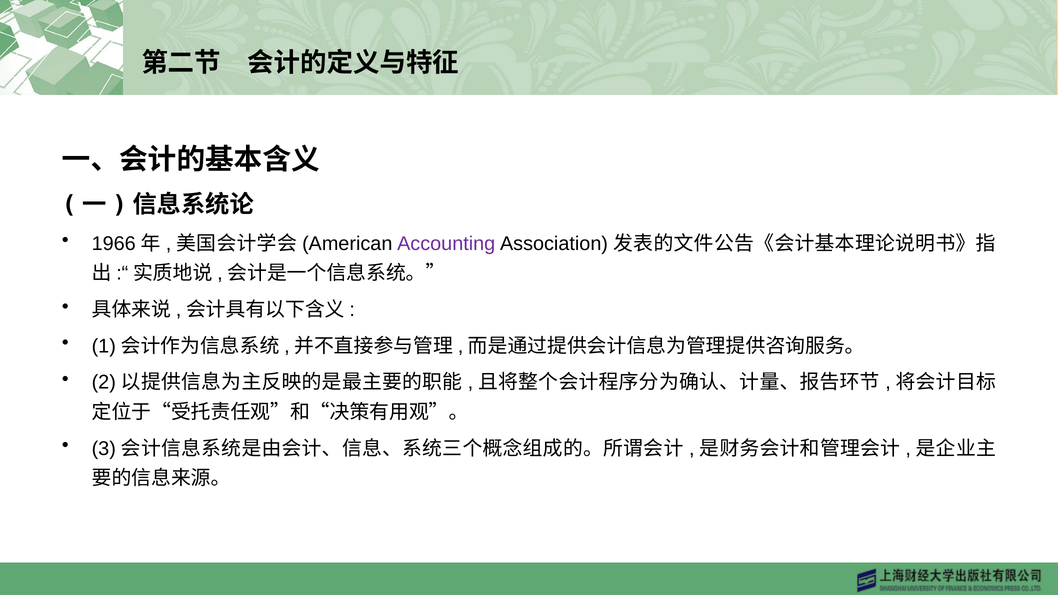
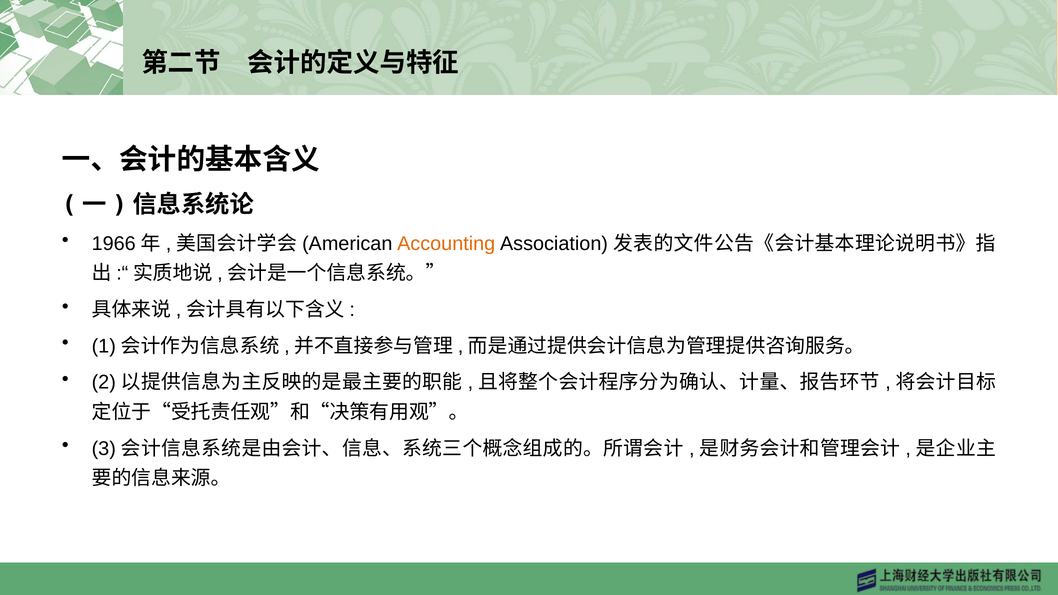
Accounting colour: purple -> orange
